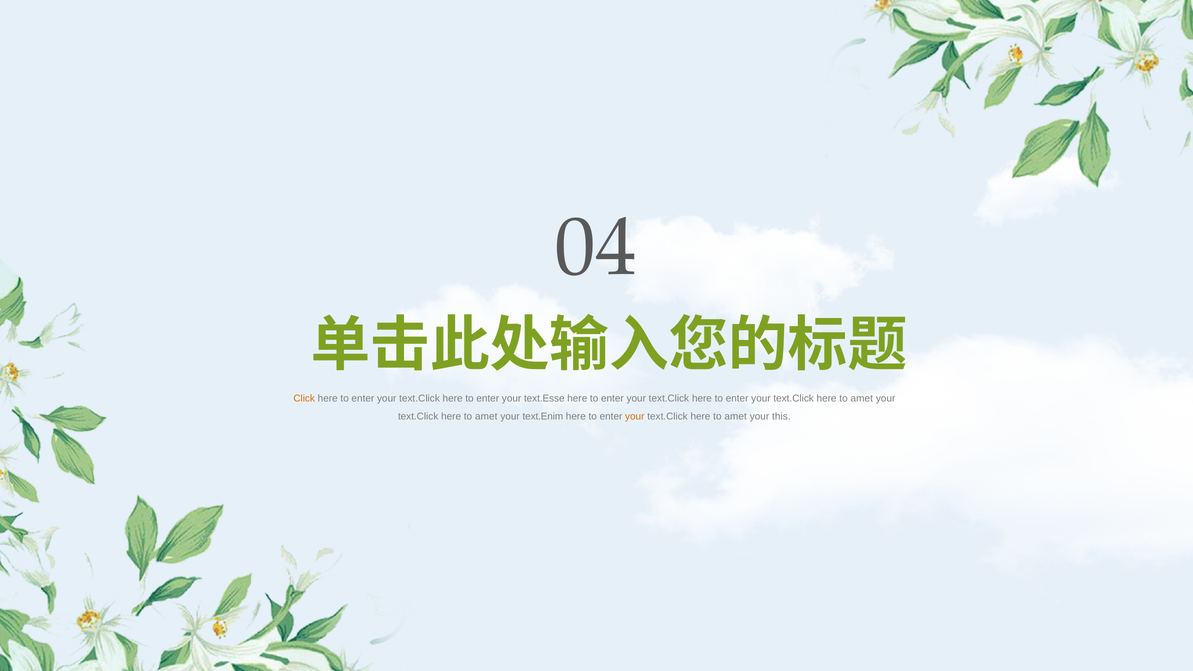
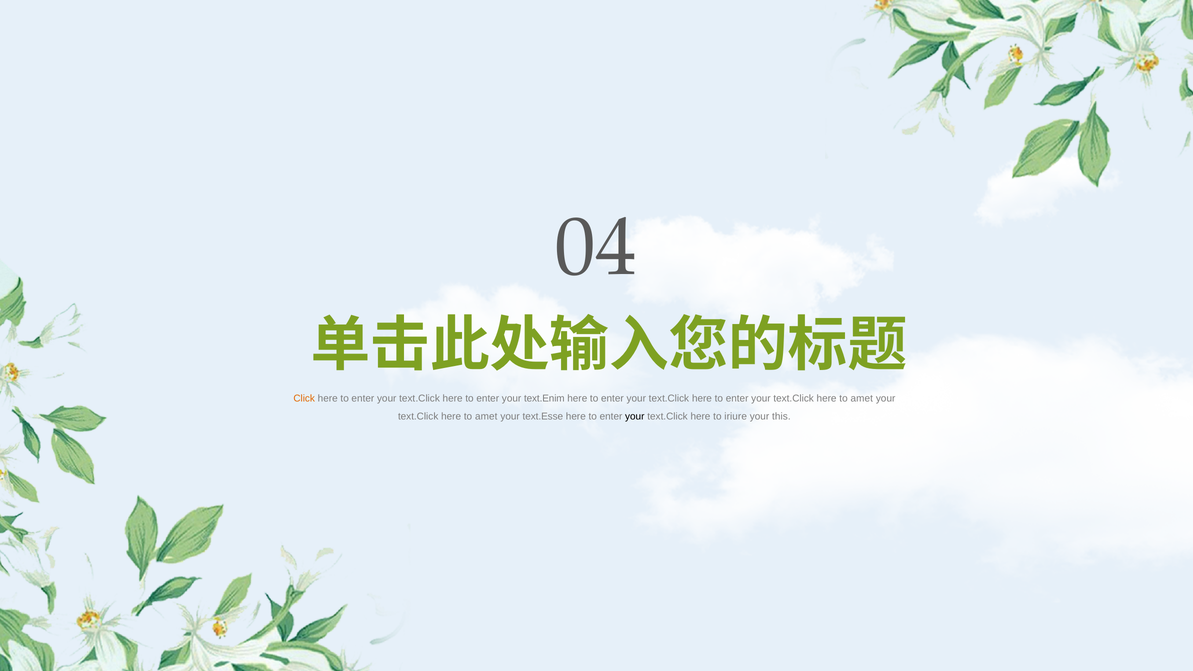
text.Esse: text.Esse -> text.Enim
text.Enim: text.Enim -> text.Esse
your at (635, 417) colour: orange -> black
amet at (736, 417): amet -> iriure
